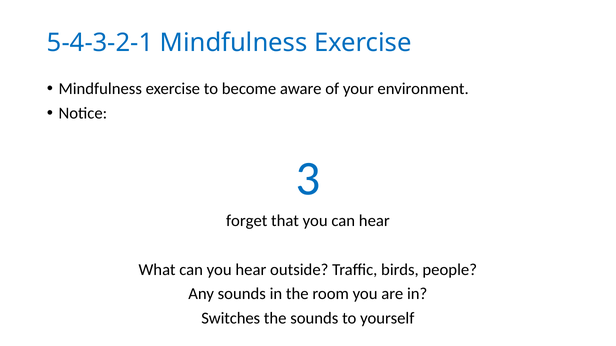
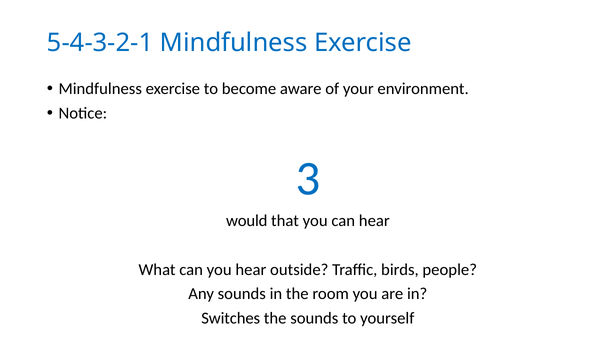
forget: forget -> would
